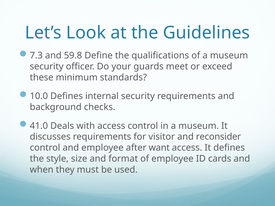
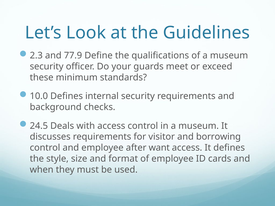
7.3: 7.3 -> 2.3
59.8: 59.8 -> 77.9
41.0: 41.0 -> 24.5
reconsider: reconsider -> borrowing
